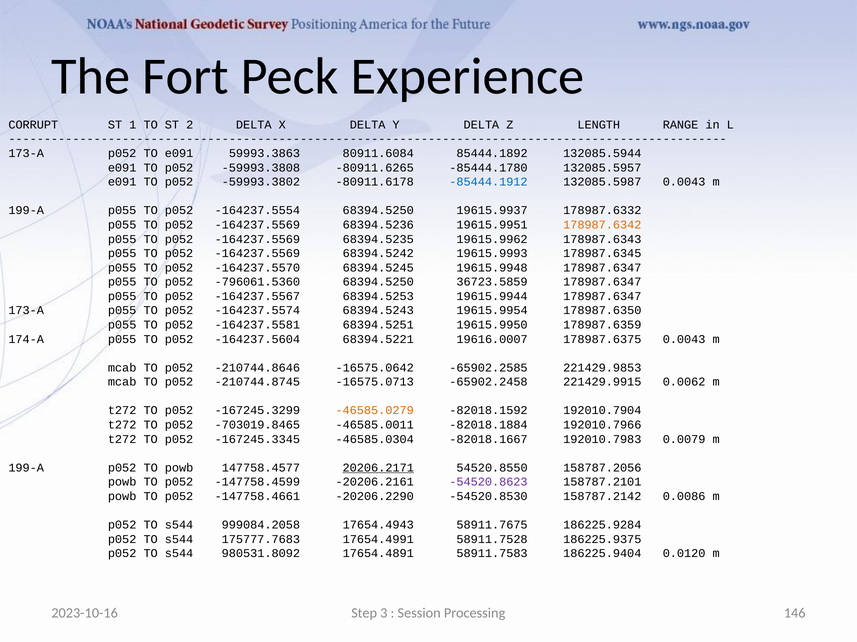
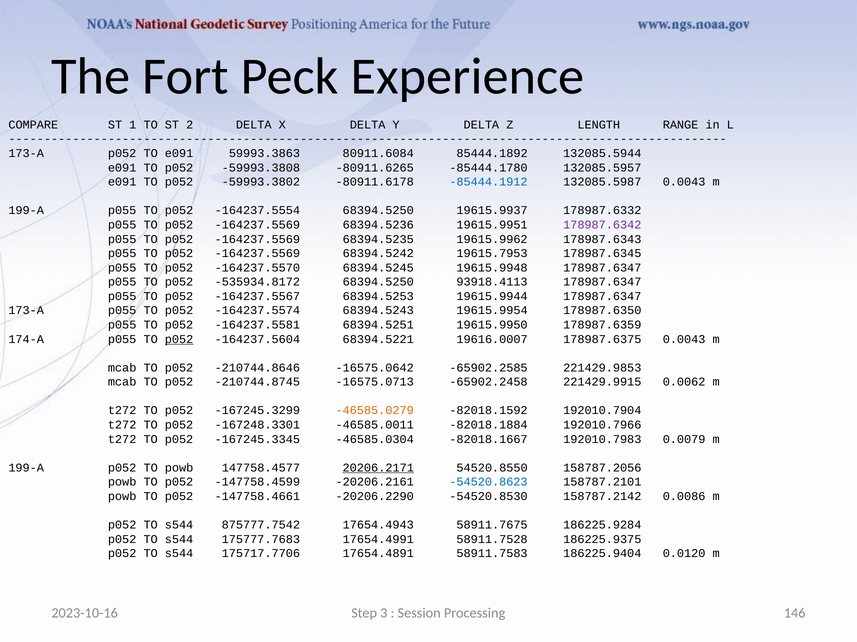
CORRUPT: CORRUPT -> COMPARE
178987.6342 colour: orange -> purple
19615.9993: 19615.9993 -> 19615.7953
-796061.5360: -796061.5360 -> -535934.8172
36723.5859: 36723.5859 -> 93918.4113
p052 at (179, 340) underline: none -> present
-703019.8465: -703019.8465 -> -167248.3301
-54520.8623 colour: purple -> blue
999084.2058: 999084.2058 -> 875777.7542
980531.8092: 980531.8092 -> 175717.7706
